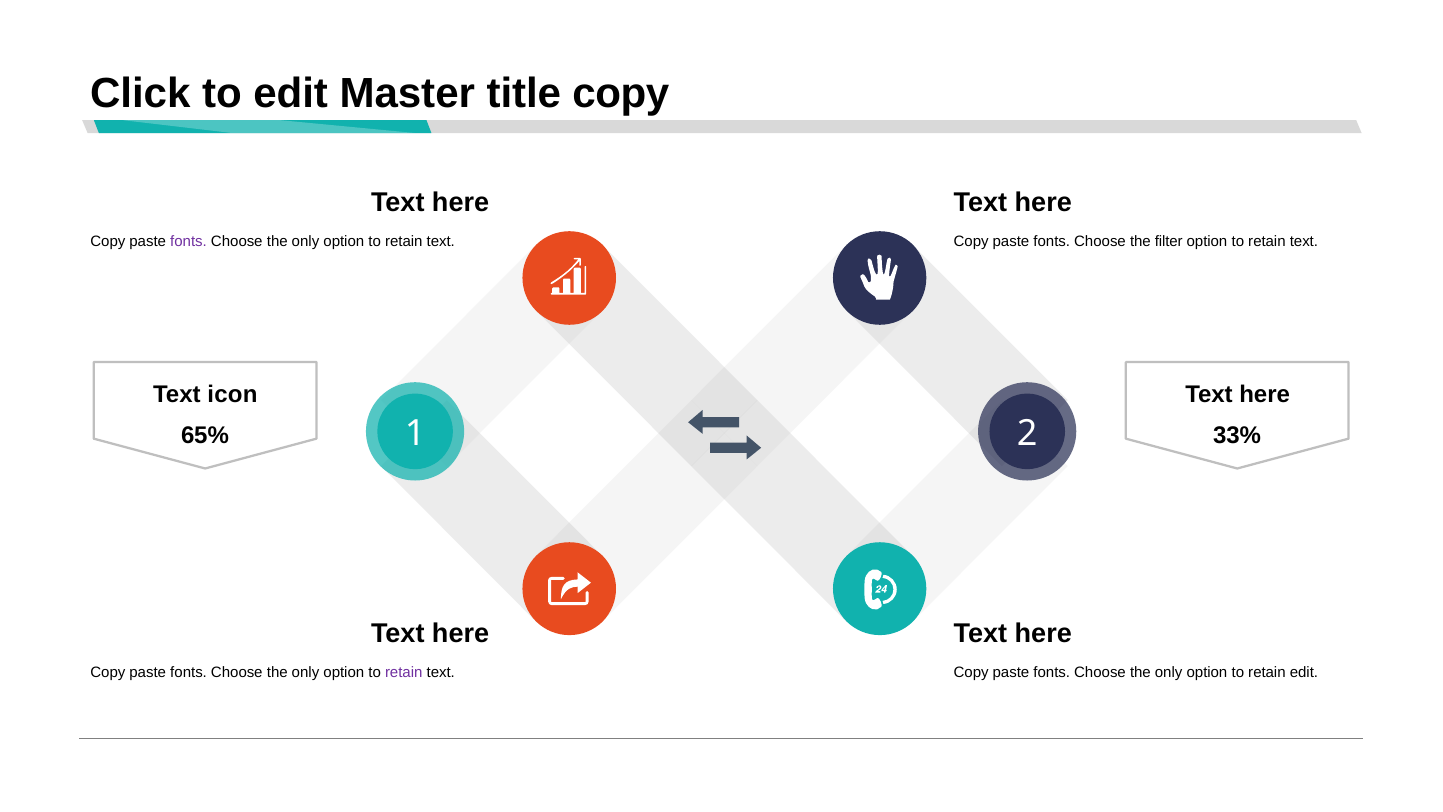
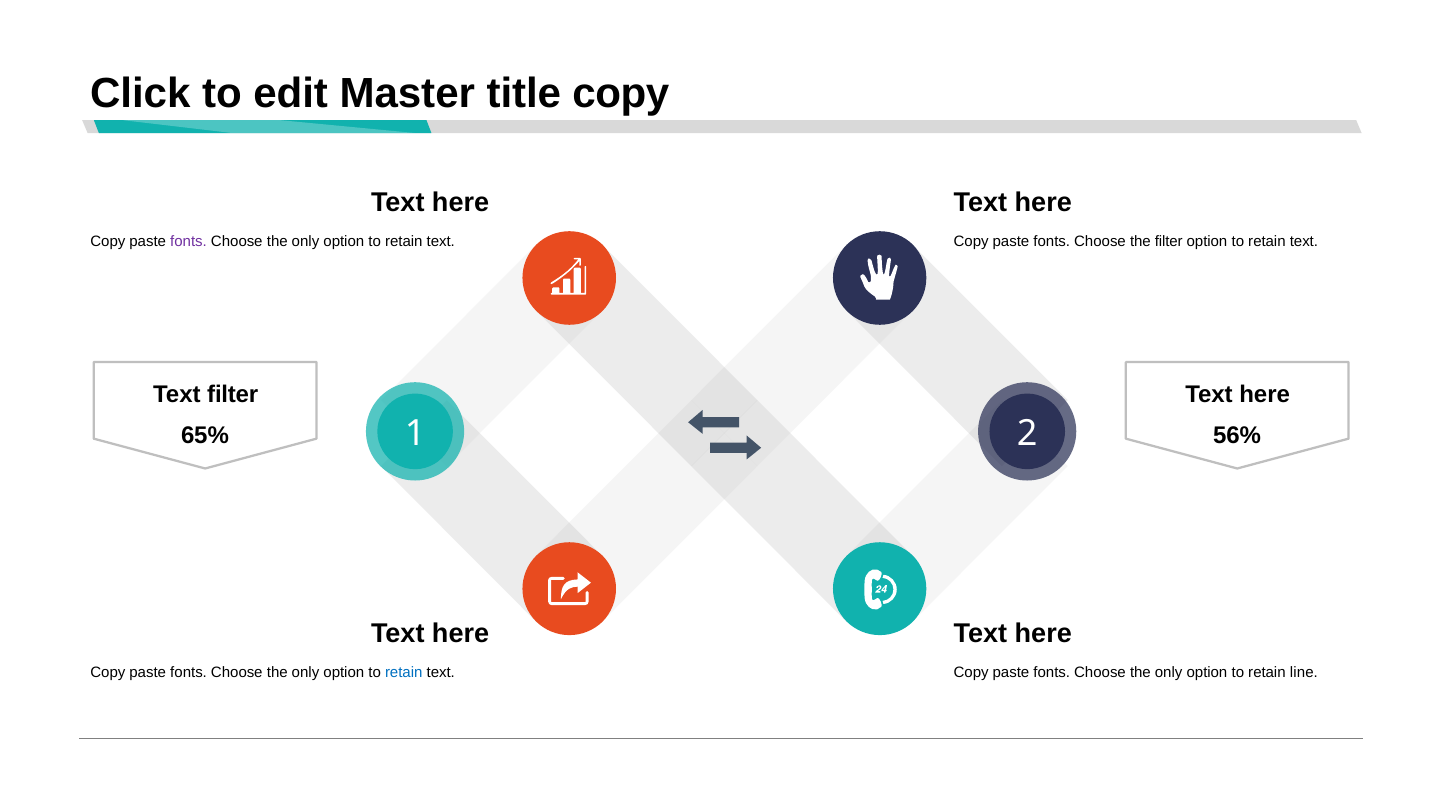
Text icon: icon -> filter
33%: 33% -> 56%
retain at (404, 672) colour: purple -> blue
retain edit: edit -> line
